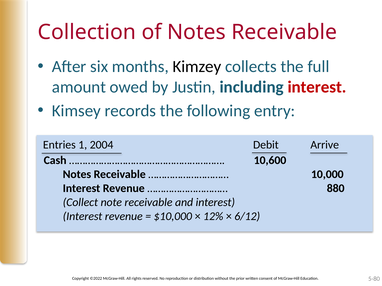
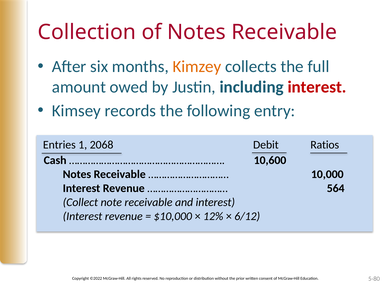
Kimzey colour: black -> orange
2004: 2004 -> 2068
Arrive: Arrive -> Ratios
880: 880 -> 564
